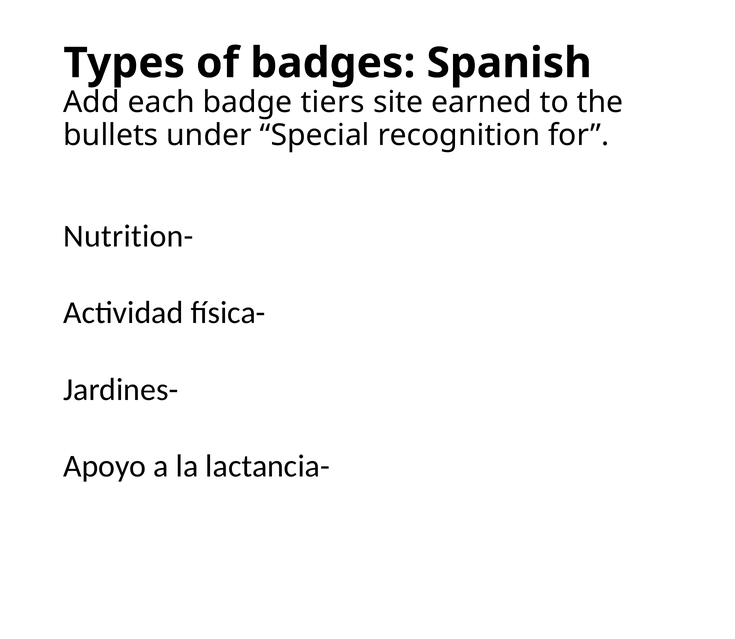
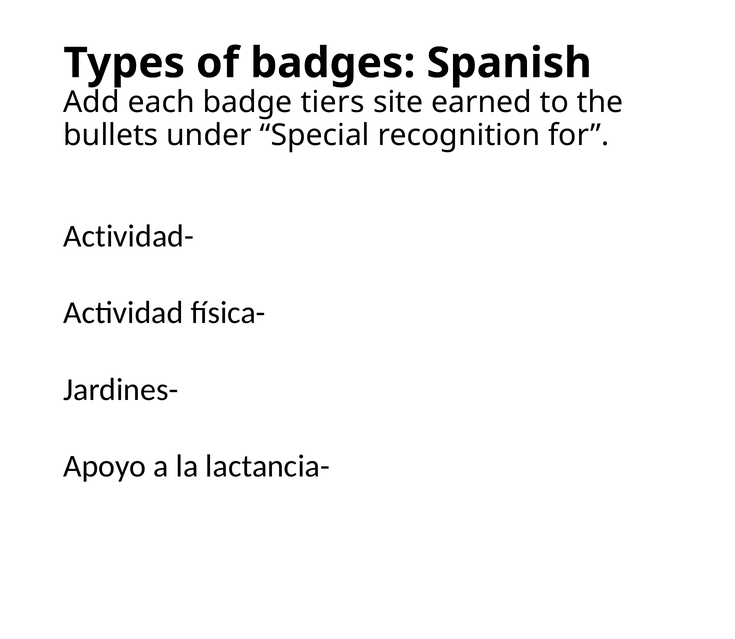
Nutrition-: Nutrition- -> Actividad-
